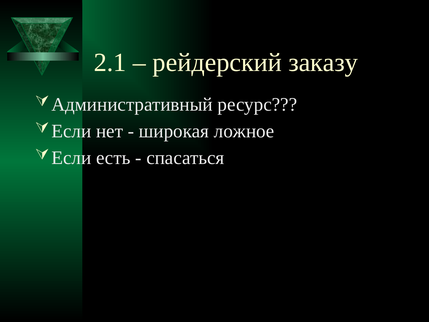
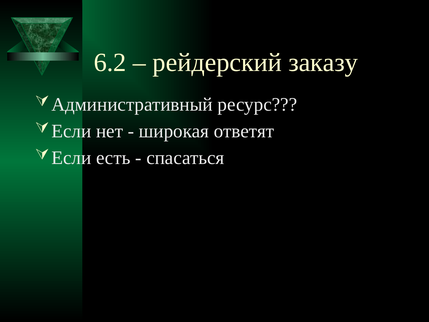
2.1: 2.1 -> 6.2
ложное: ложное -> ответят
